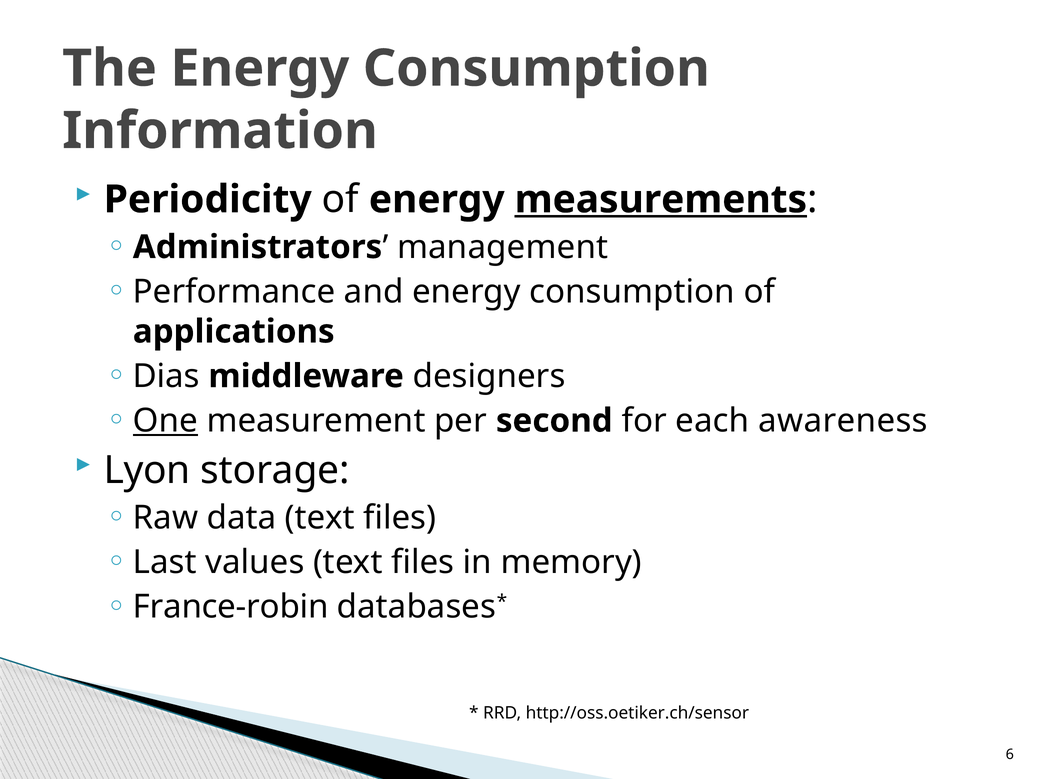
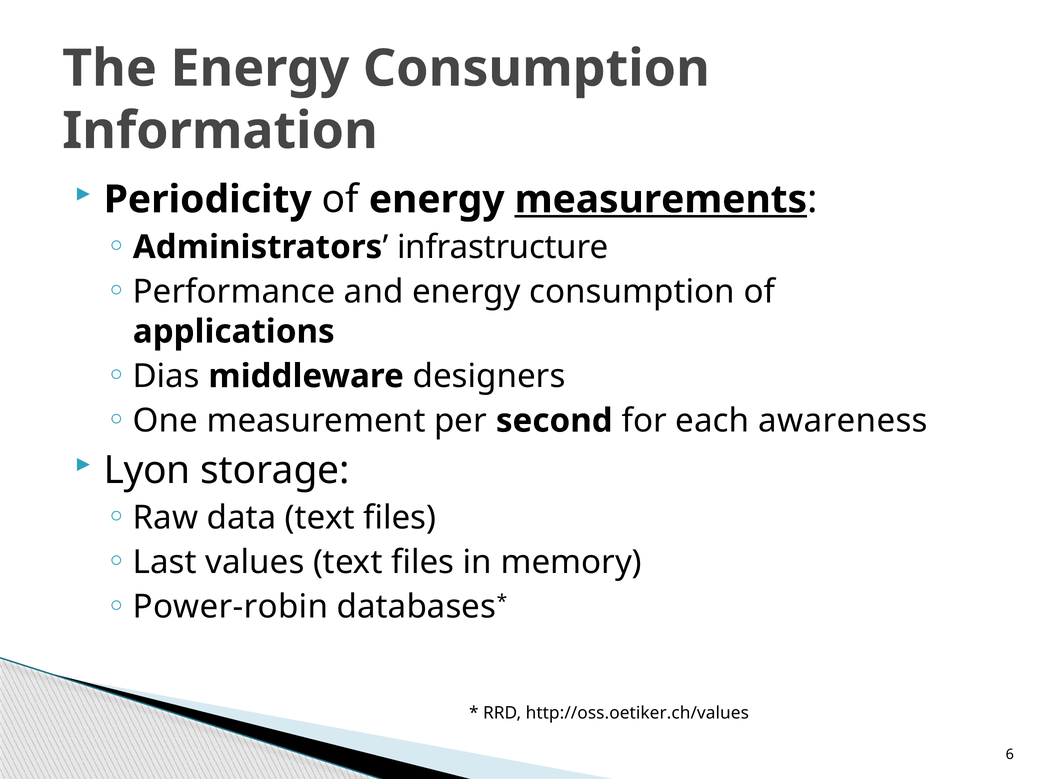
management: management -> infrastructure
One underline: present -> none
France-robin: France-robin -> Power-robin
http://oss.oetiker.ch/sensor: http://oss.oetiker.ch/sensor -> http://oss.oetiker.ch/values
